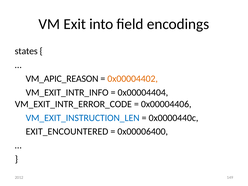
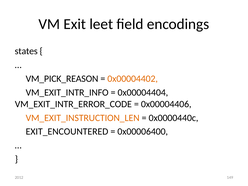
into: into -> leet
VM_APIC_REASON: VM_APIC_REASON -> VM_PICK_REASON
VM_EXIT_INSTRUCTION_LEN colour: blue -> orange
